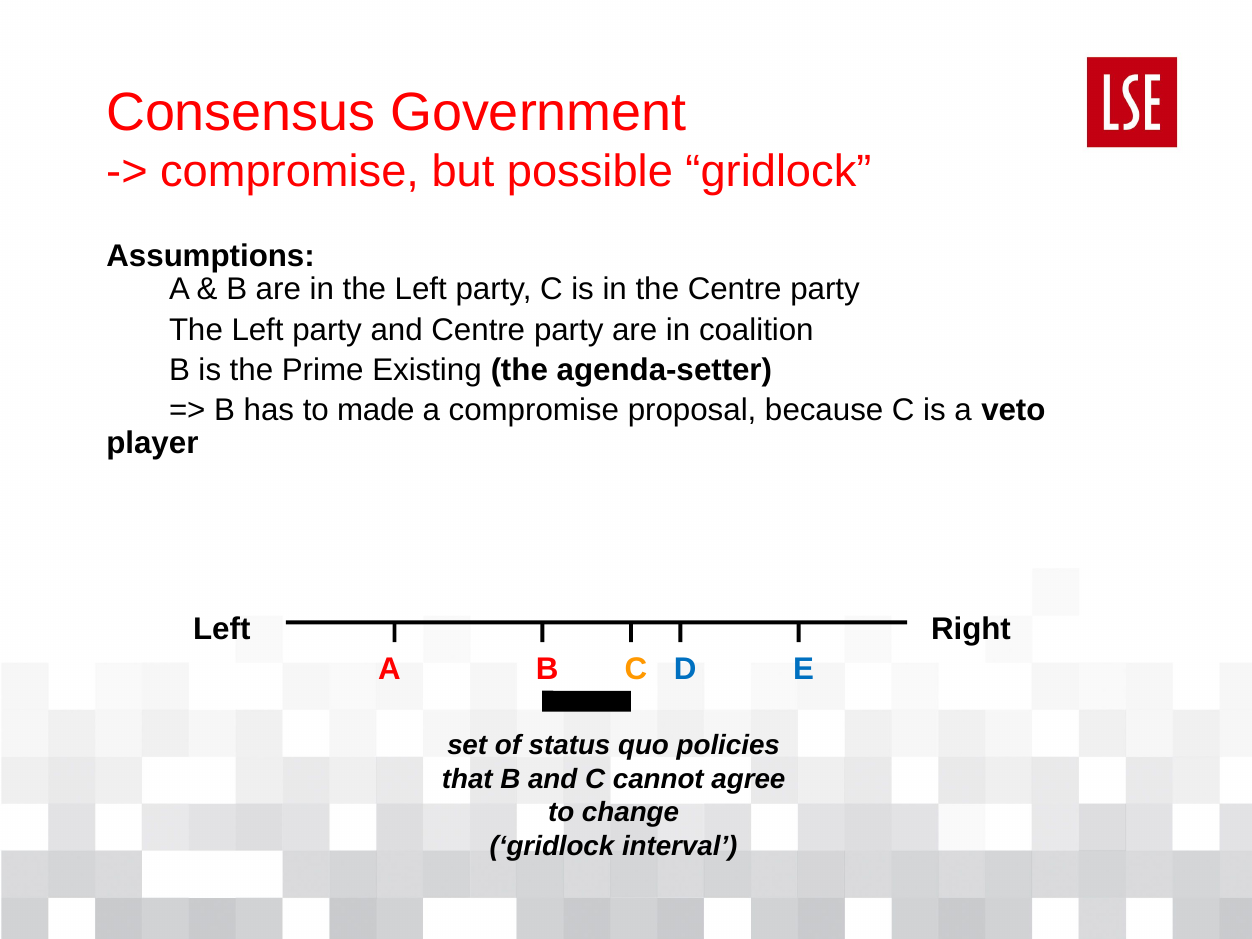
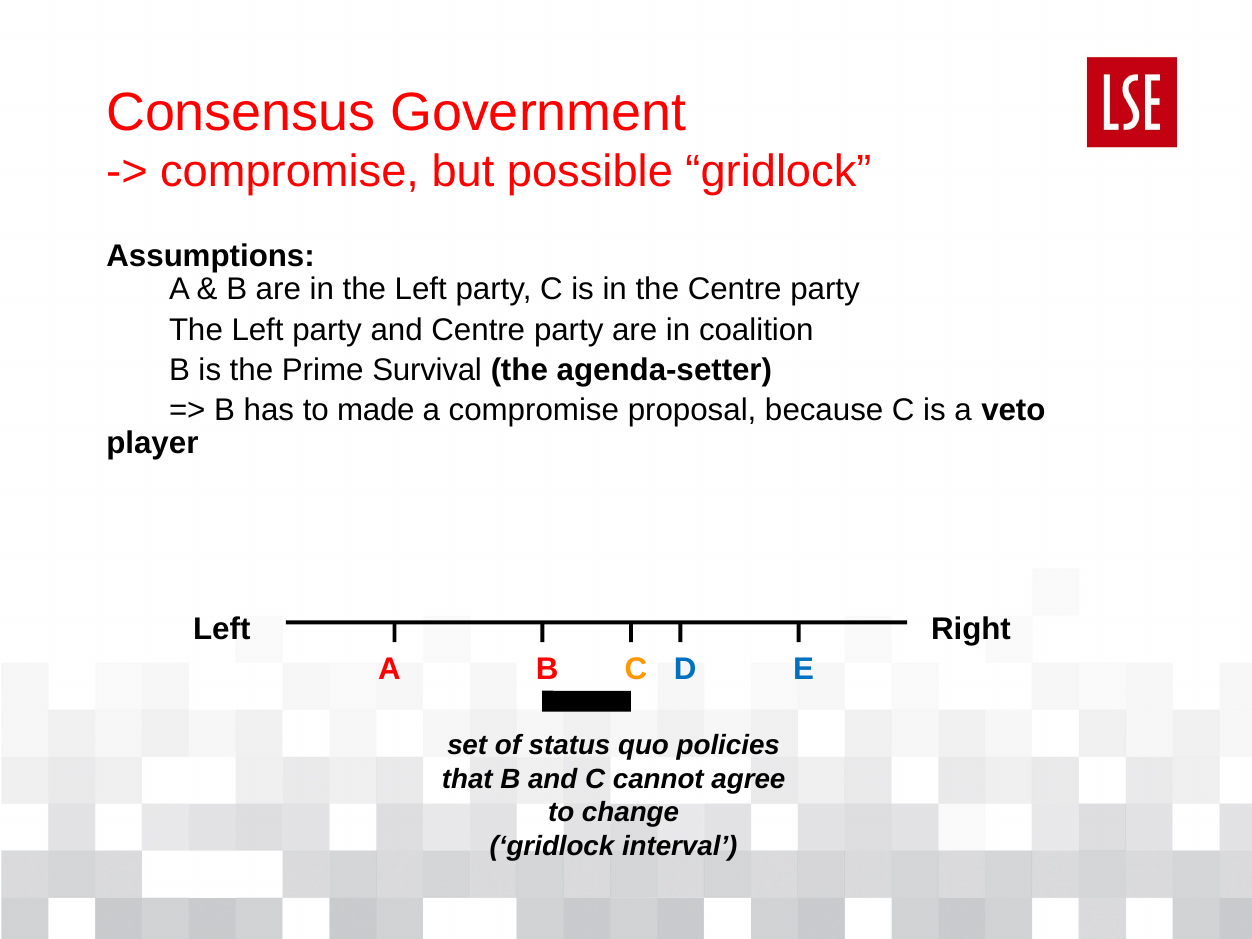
Existing: Existing -> Survival
